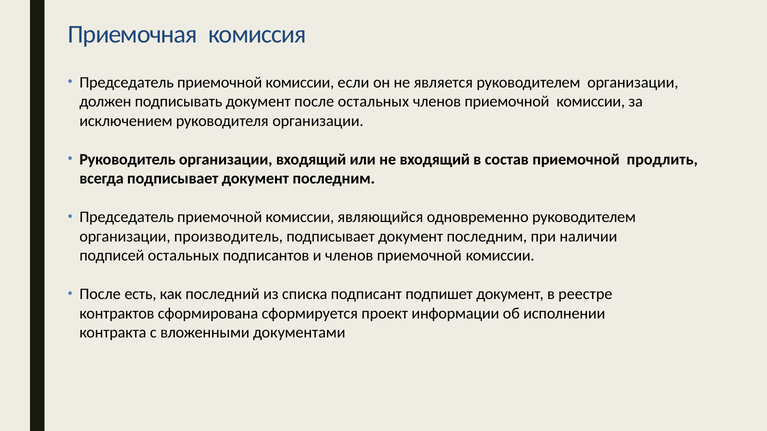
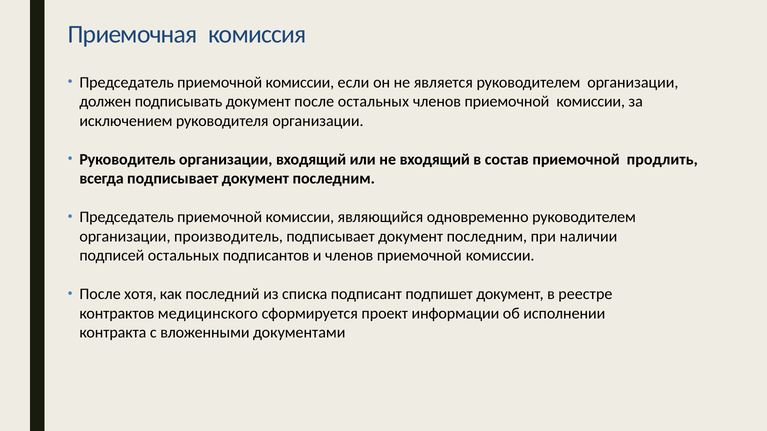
есть: есть -> хотя
сформирована: сформирована -> медицинского
